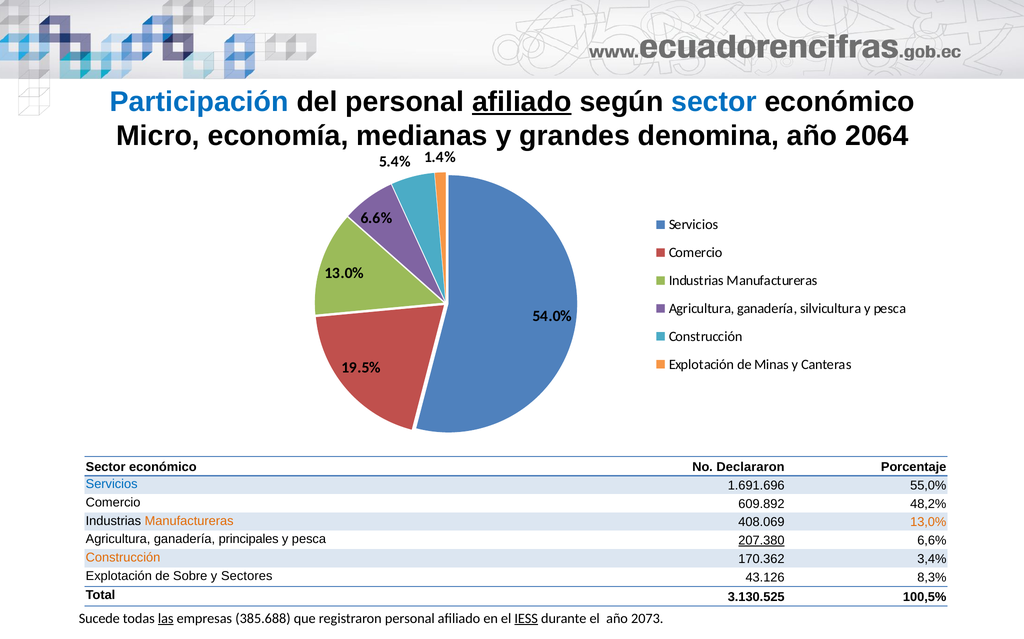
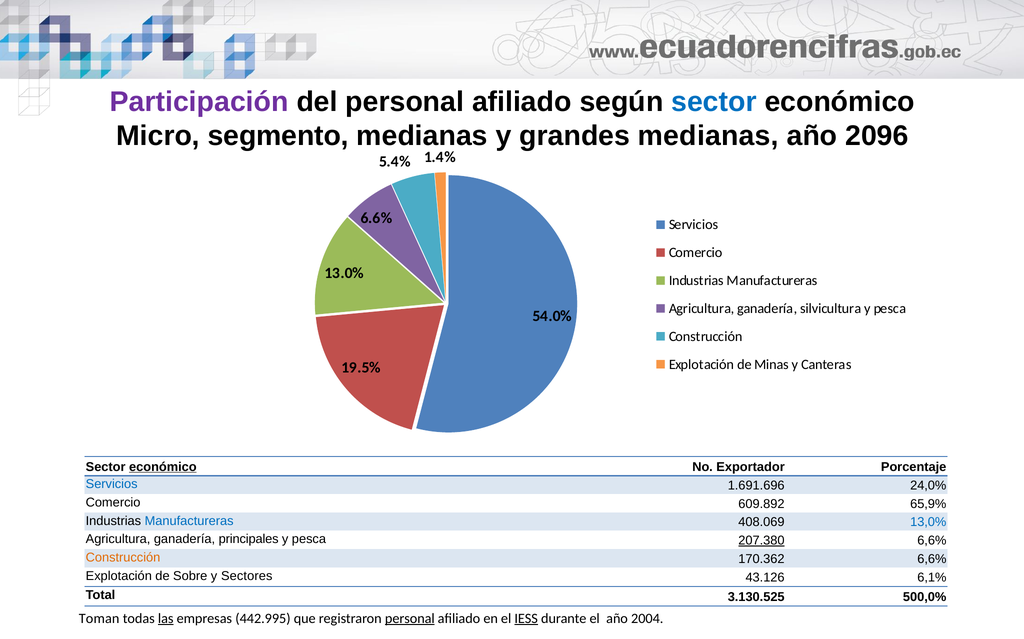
Participación colour: blue -> purple
afiliado at (522, 102) underline: present -> none
economía: economía -> segmento
grandes denomina: denomina -> medianas
2064: 2064 -> 2096
económico at (163, 467) underline: none -> present
Declararon: Declararon -> Exportador
55,0%: 55,0% -> 24,0%
48,2%: 48,2% -> 65,9%
Manufactureras at (189, 521) colour: orange -> blue
13,0% colour: orange -> blue
170.362 3,4%: 3,4% -> 6,6%
8,3%: 8,3% -> 6,1%
100,5%: 100,5% -> 500,0%
Sucede: Sucede -> Toman
385.688: 385.688 -> 442.995
personal at (410, 619) underline: none -> present
2073: 2073 -> 2004
